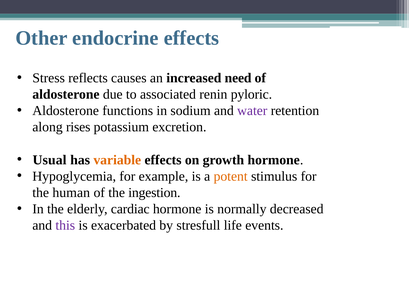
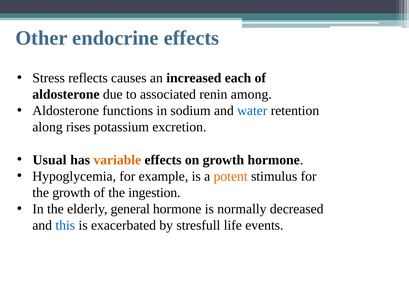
need: need -> each
pyloric: pyloric -> among
water colour: purple -> blue
the human: human -> growth
cardiac: cardiac -> general
this colour: purple -> blue
